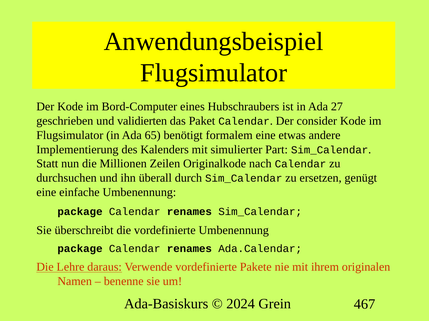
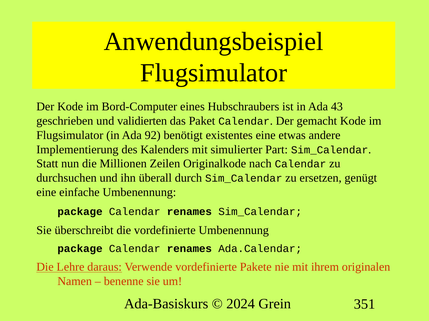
27: 27 -> 43
consider: consider -> gemacht
65: 65 -> 92
formalem: formalem -> existentes
467: 467 -> 351
